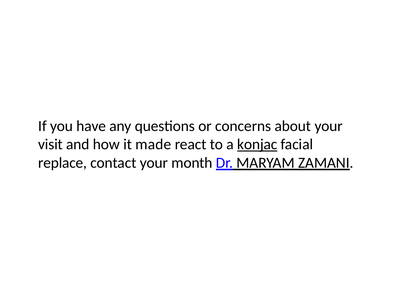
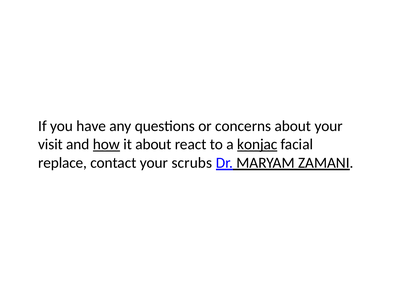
how underline: none -> present
it made: made -> about
month: month -> scrubs
